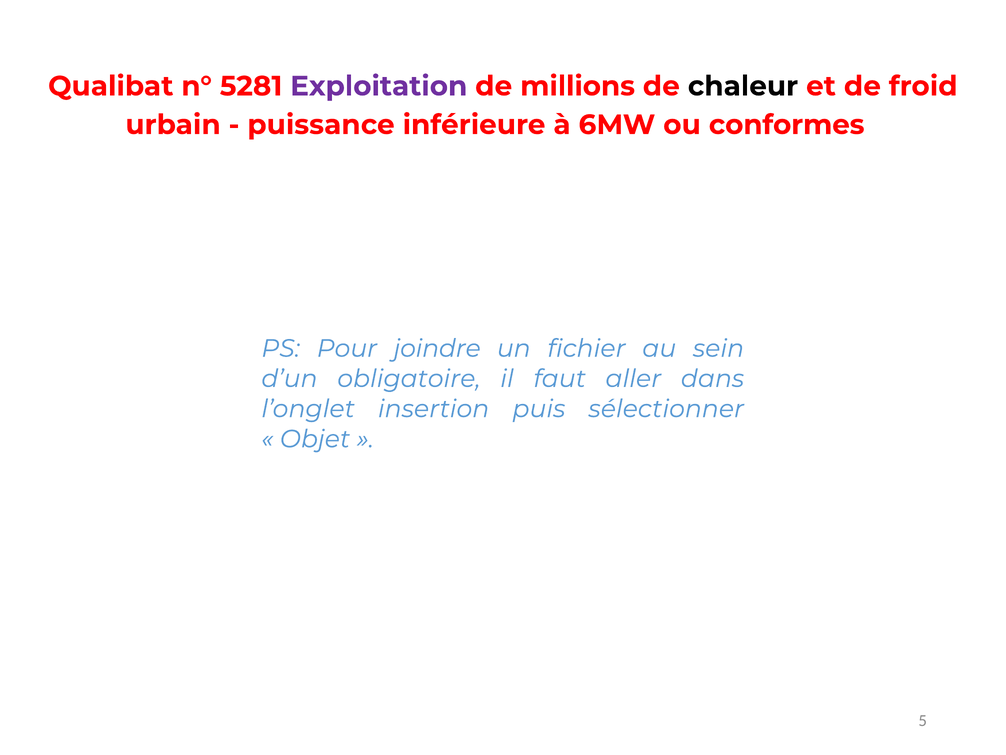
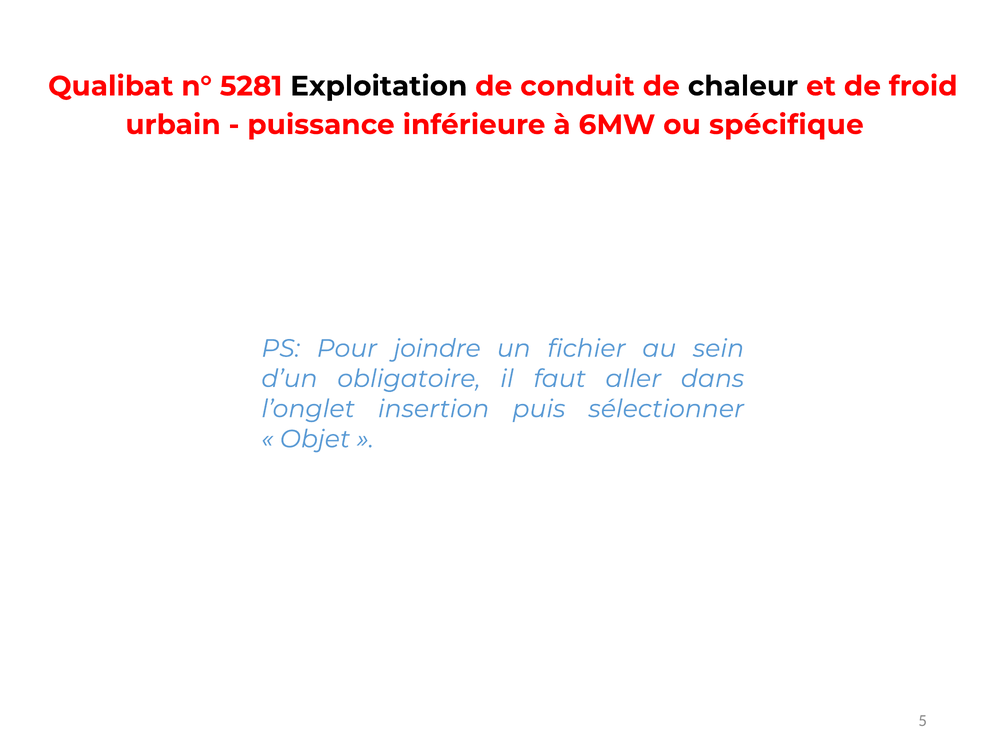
Exploitation colour: purple -> black
millions: millions -> conduit
conformes: conformes -> spécifique
